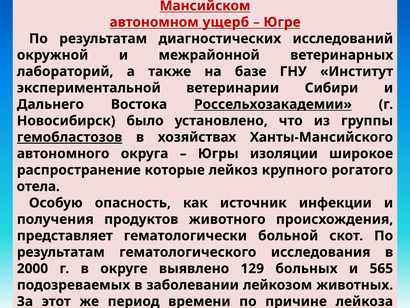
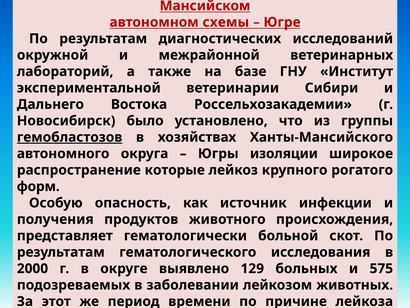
ущерб: ущерб -> схемы
Россельхозакадемии underline: present -> none
отела: отела -> форм
565: 565 -> 575
